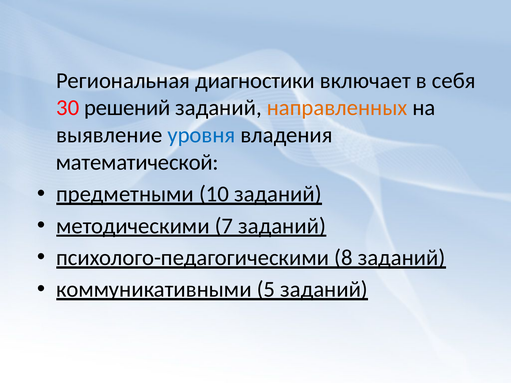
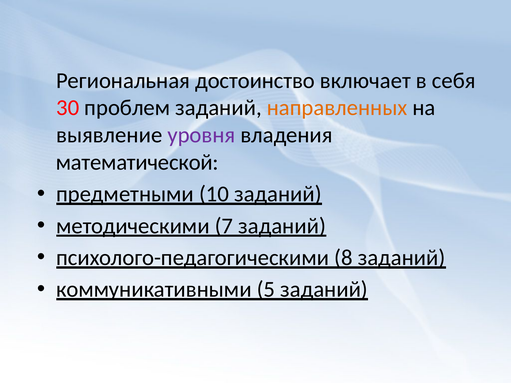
диагностики: диагностики -> достоинство
решений: решений -> проблем
уровня colour: blue -> purple
